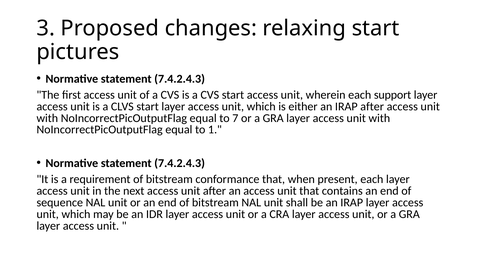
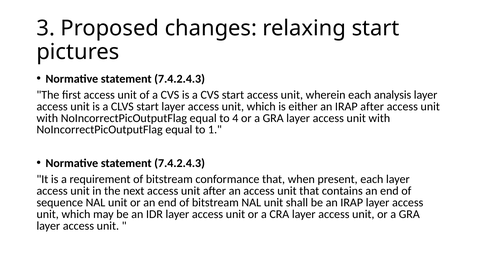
support: support -> analysis
7: 7 -> 4
